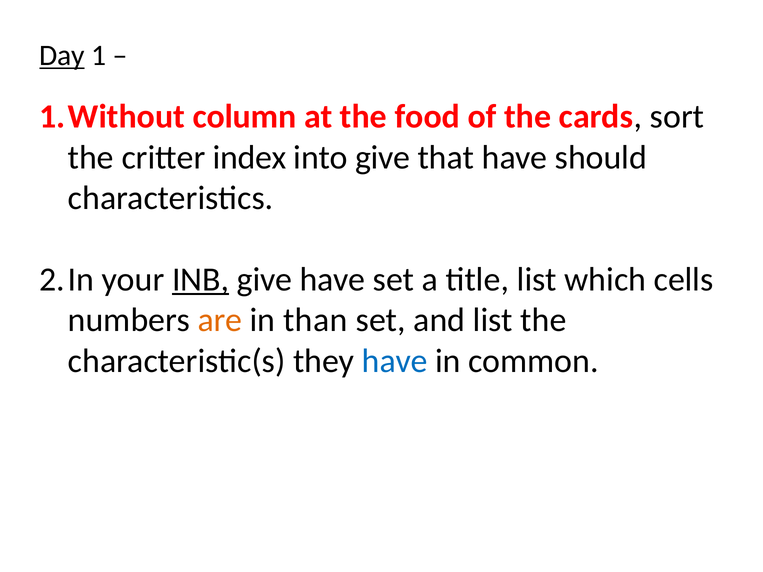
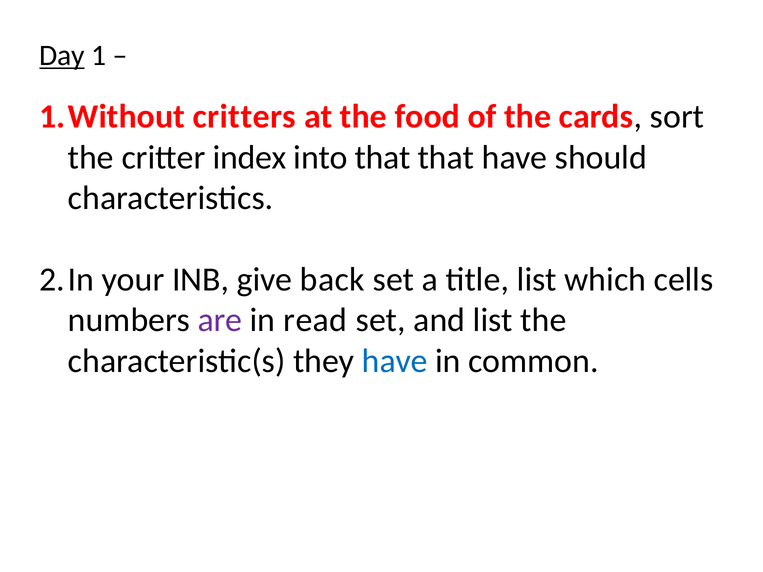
column: column -> critters
into give: give -> that
INB underline: present -> none
give have: have -> back
are colour: orange -> purple
than: than -> read
